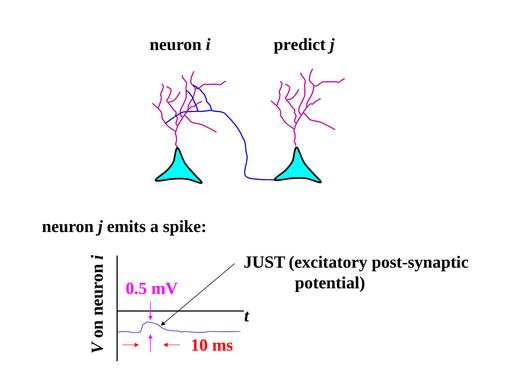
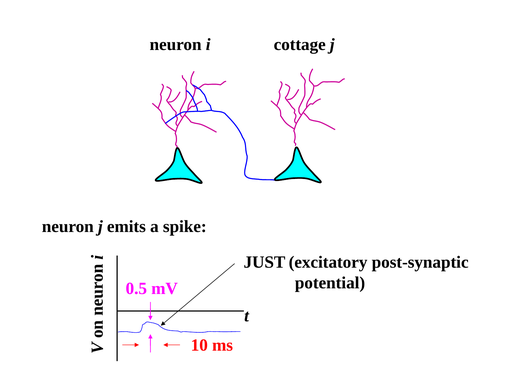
predict: predict -> cottage
